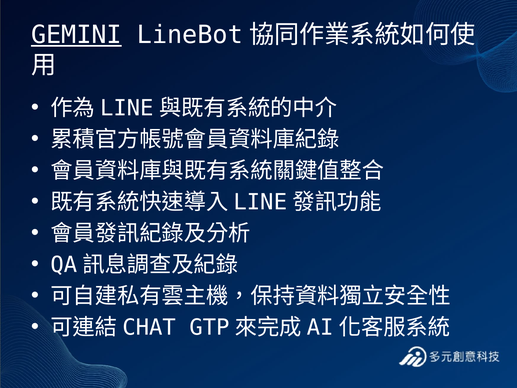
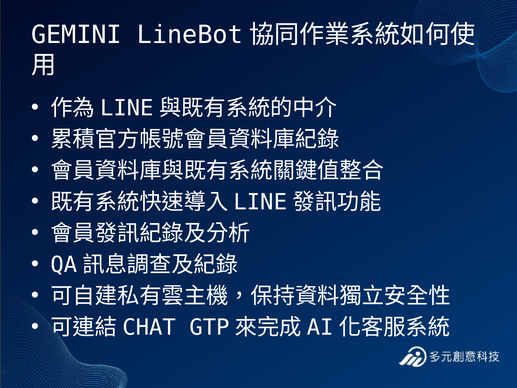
GEMINI underline: present -> none
